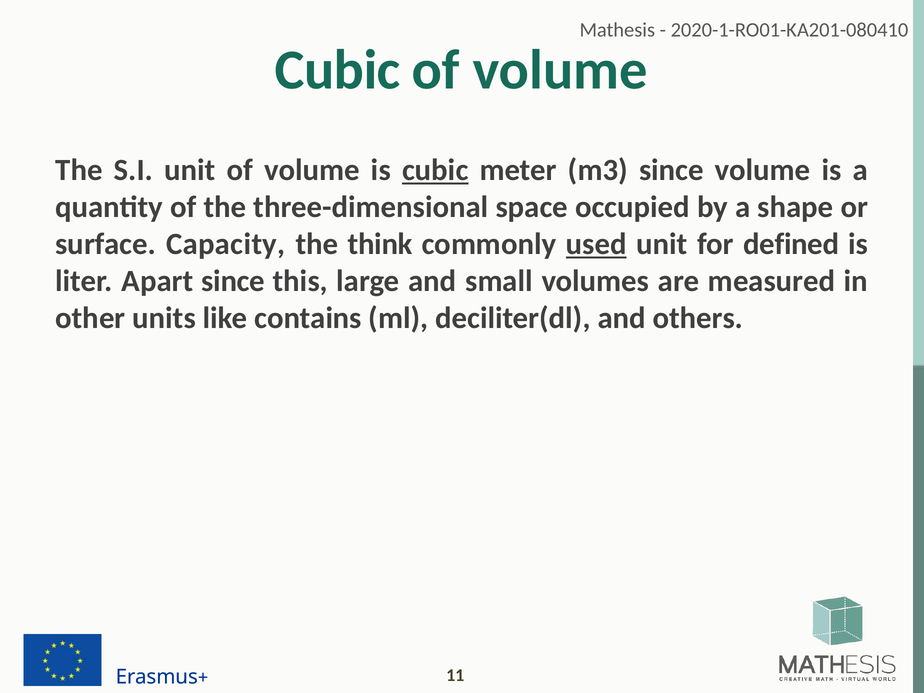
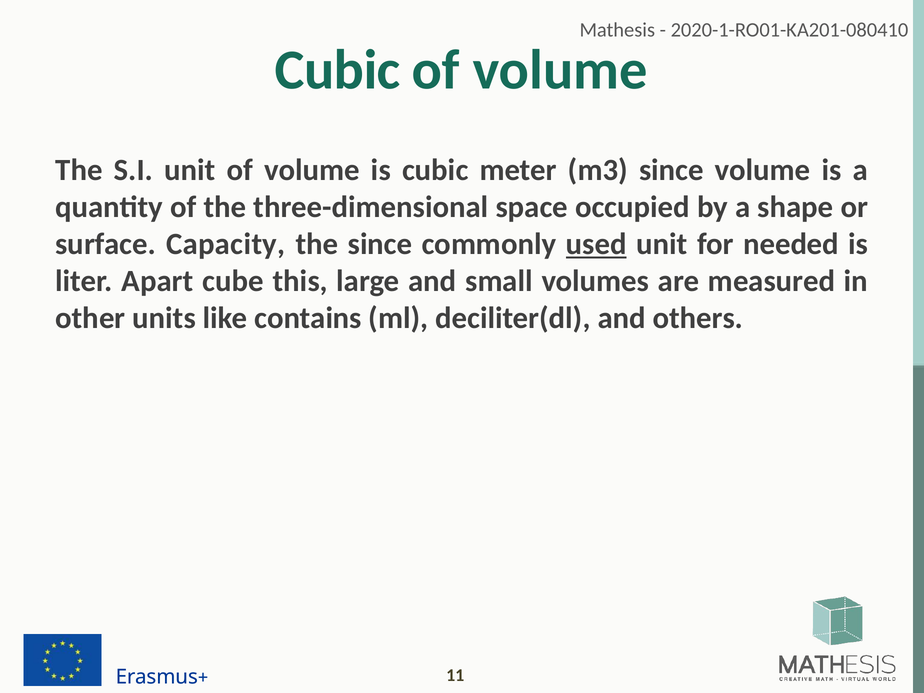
cubic at (435, 170) underline: present -> none
the think: think -> since
defined: defined -> needed
Apart since: since -> cube
